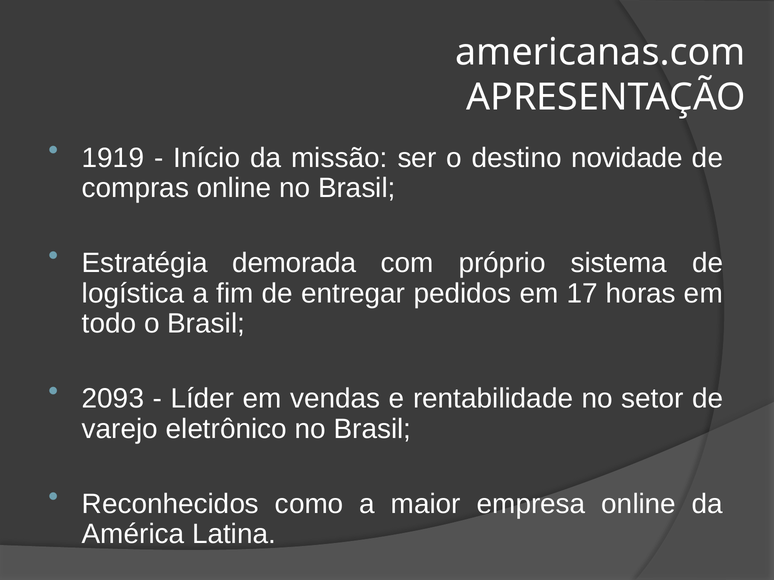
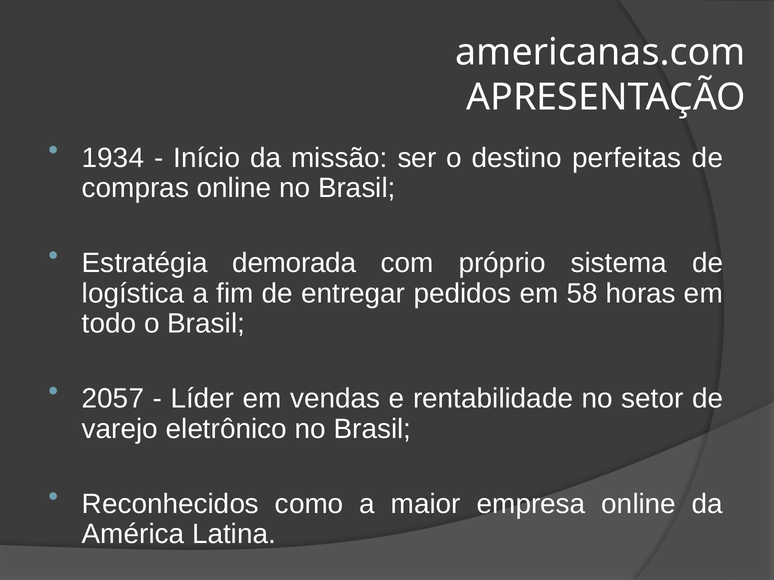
1919: 1919 -> 1934
novidade: novidade -> perfeitas
17: 17 -> 58
2093: 2093 -> 2057
